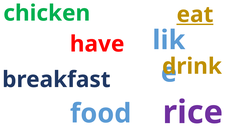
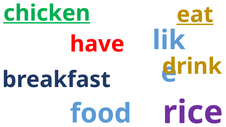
chicken underline: none -> present
